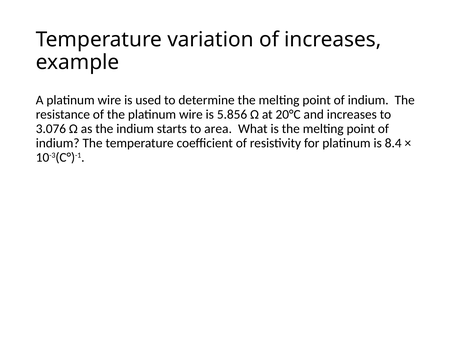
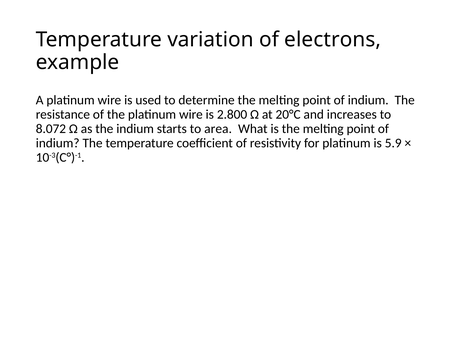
of increases: increases -> electrons
5.856: 5.856 -> 2.800
3.076: 3.076 -> 8.072
8.4: 8.4 -> 5.9
